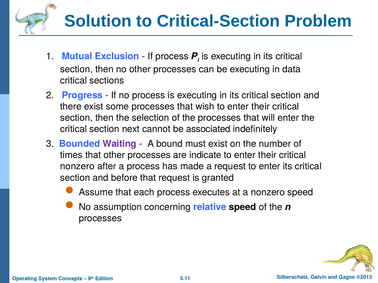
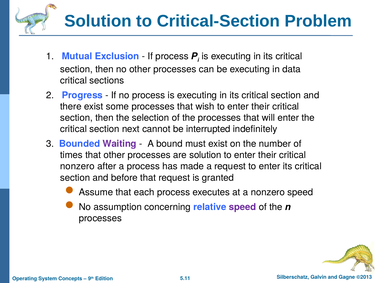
associated: associated -> interrupted
are indicate: indicate -> solution
speed at (243, 207) colour: black -> purple
